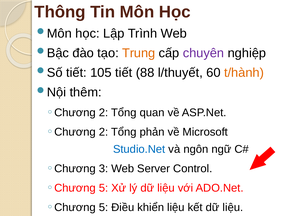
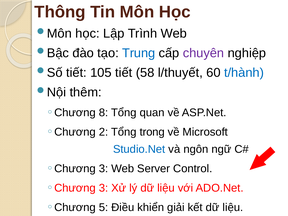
Trung colour: orange -> blue
88: 88 -> 58
t/hành colour: orange -> blue
2 at (104, 113): 2 -> 8
phản: phản -> trong
5 at (104, 188): 5 -> 3
khiển liệu: liệu -> giải
